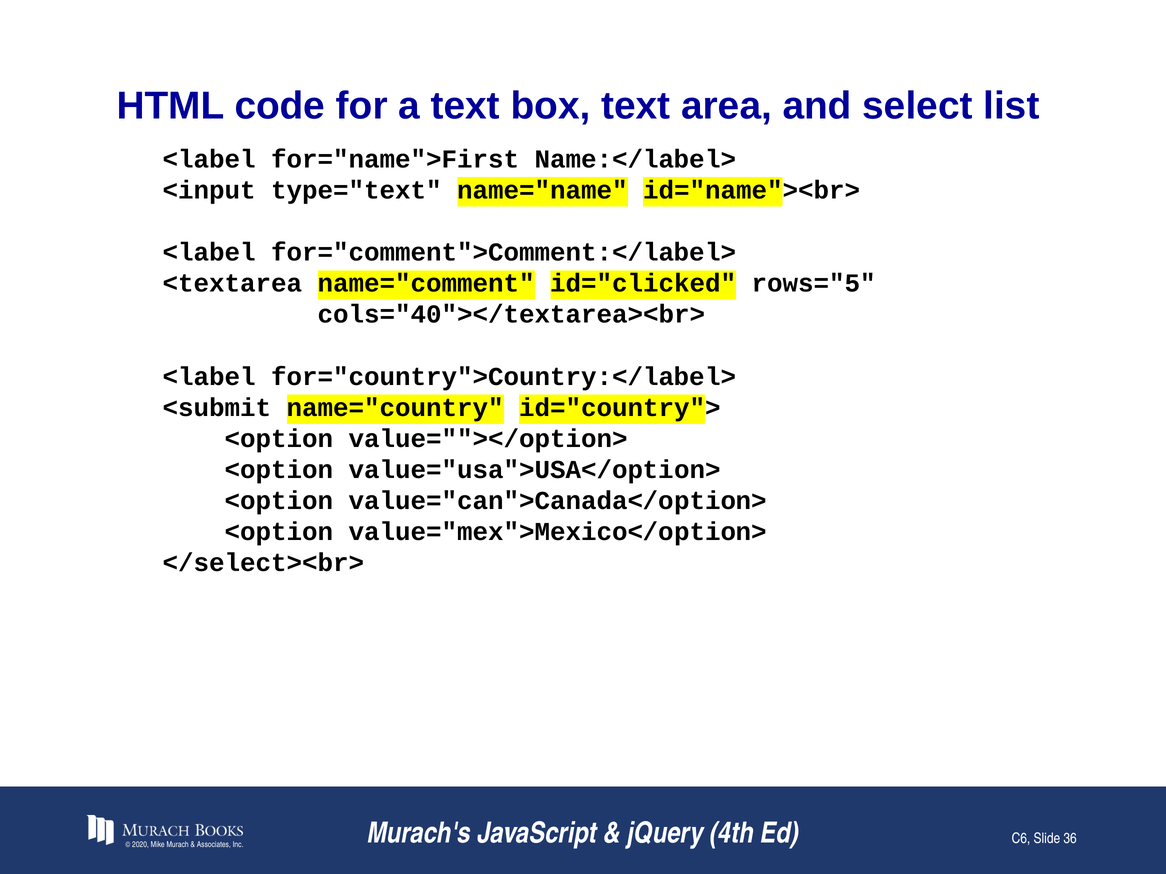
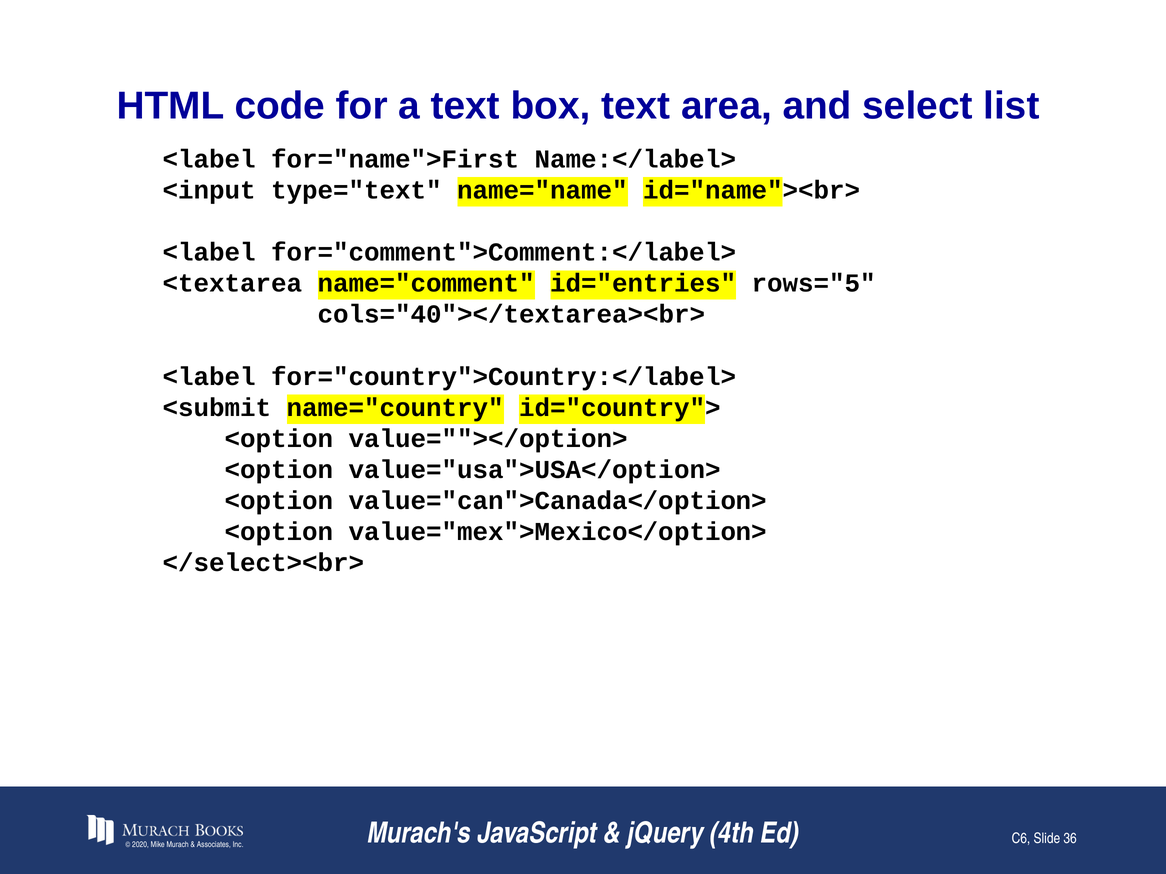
id="clicked: id="clicked -> id="entries
